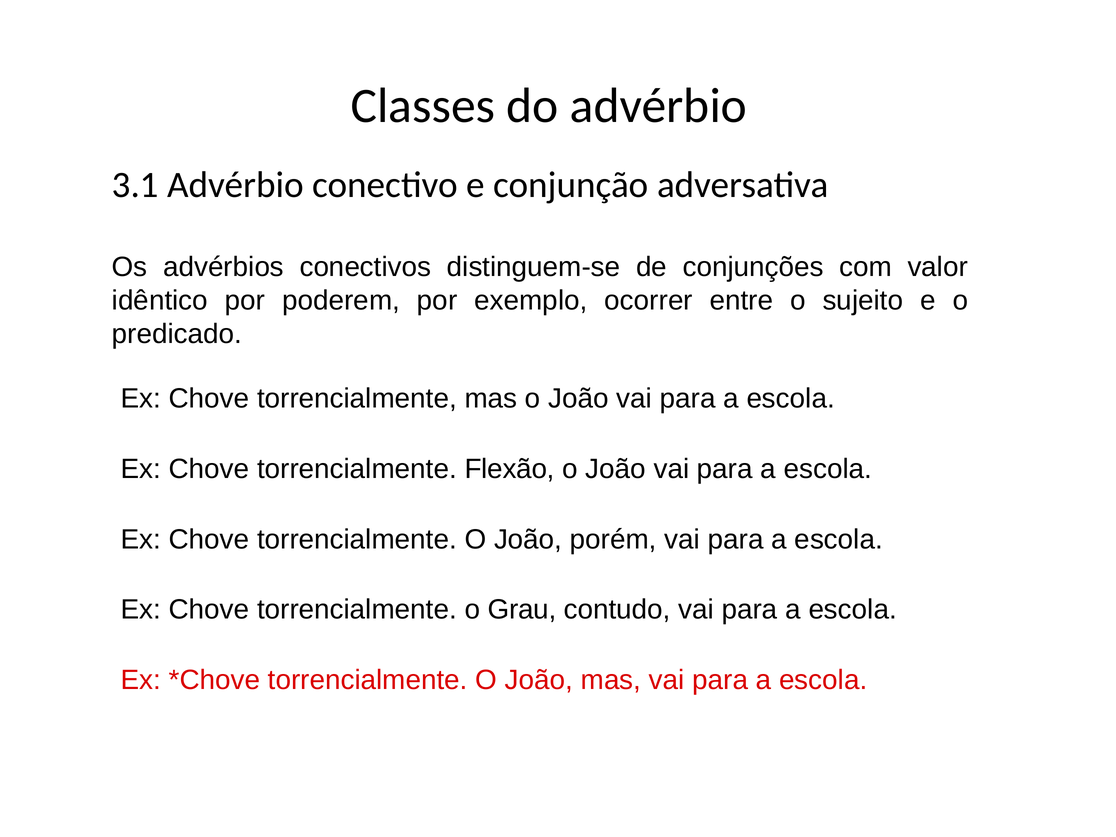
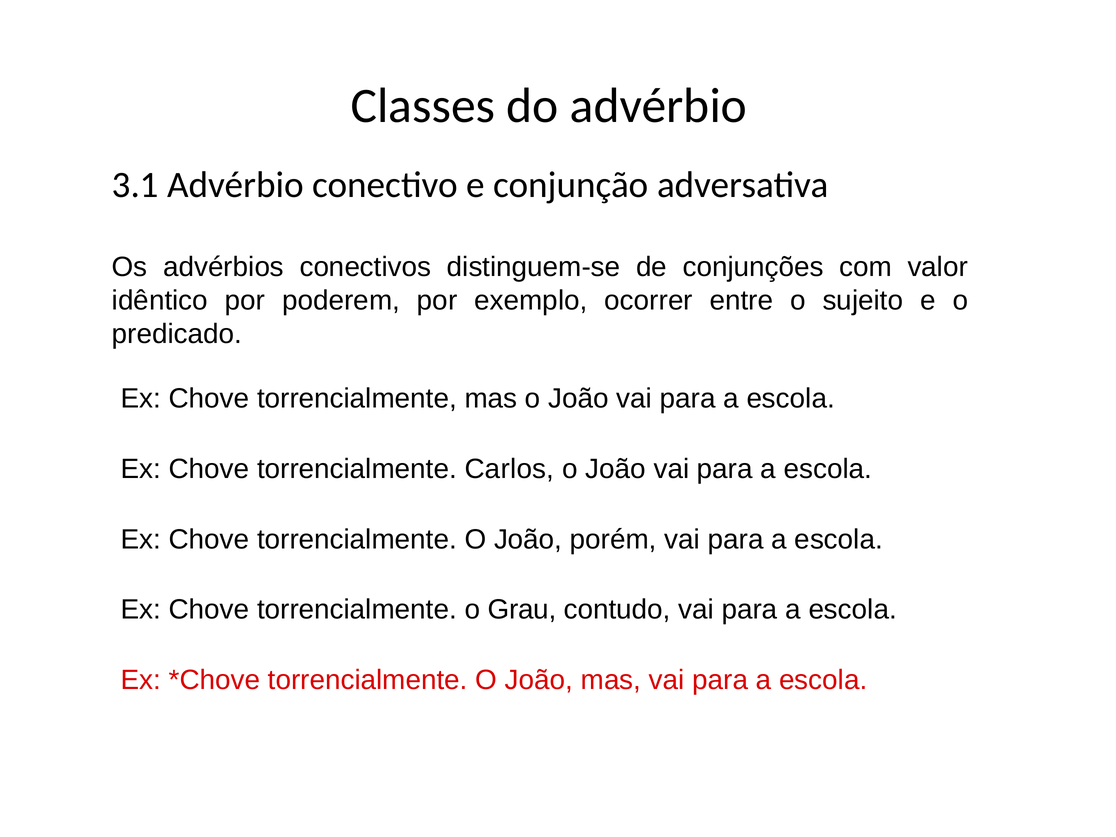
Flexão: Flexão -> Carlos
